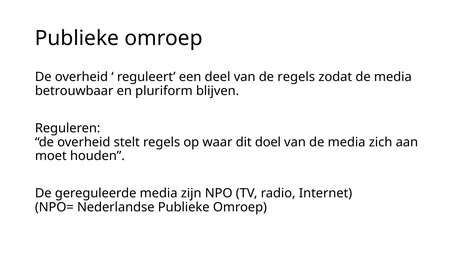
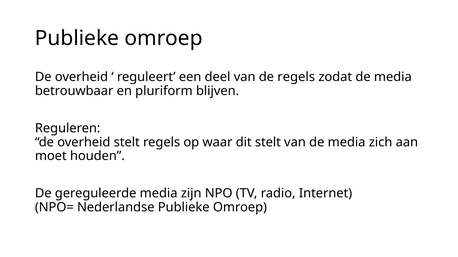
dit doel: doel -> stelt
